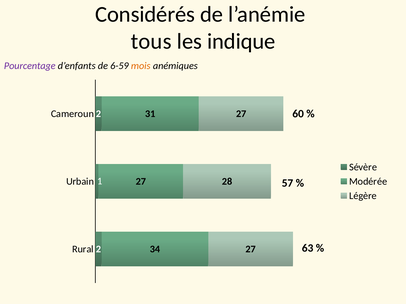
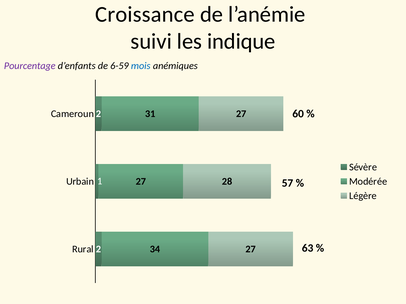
Considérés: Considérés -> Croissance
tous: tous -> suivi
mois colour: orange -> blue
